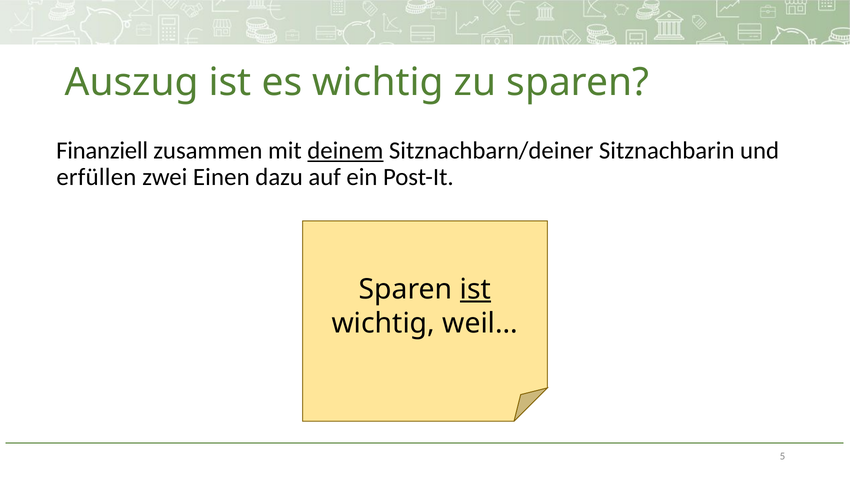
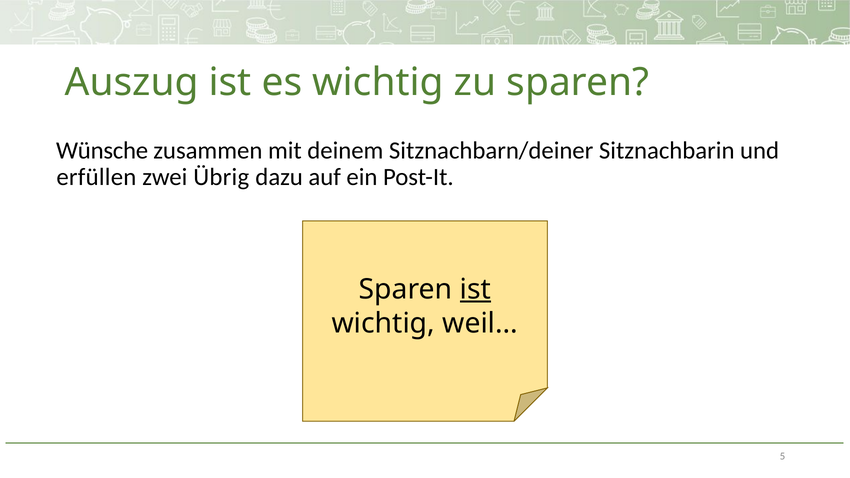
Finanziell: Finanziell -> Wünsche
deinem underline: present -> none
Einen: Einen -> Übrig
